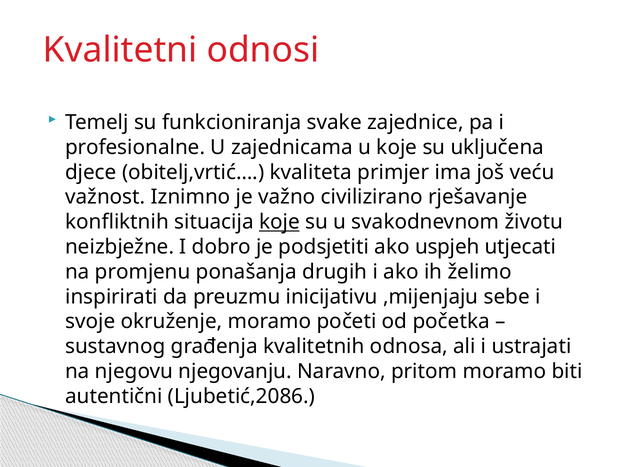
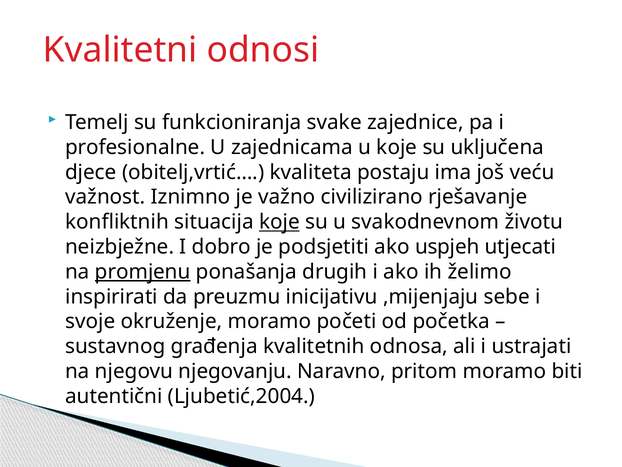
primjer: primjer -> postaju
promjenu underline: none -> present
Ljubetić,2086: Ljubetić,2086 -> Ljubetić,2004
